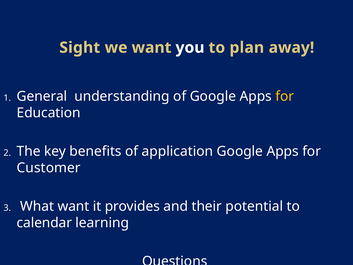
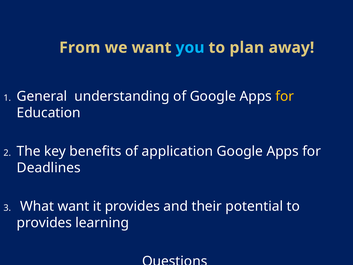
Sight: Sight -> From
you colour: white -> light blue
Customer: Customer -> Deadlines
calendar at (44, 223): calendar -> provides
